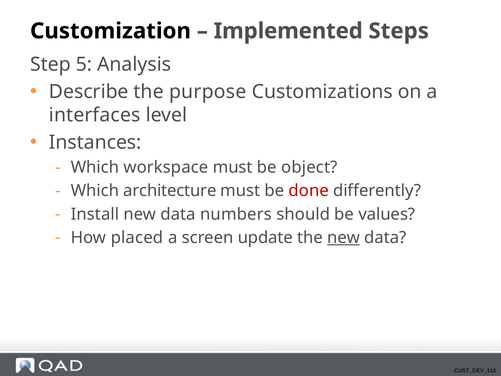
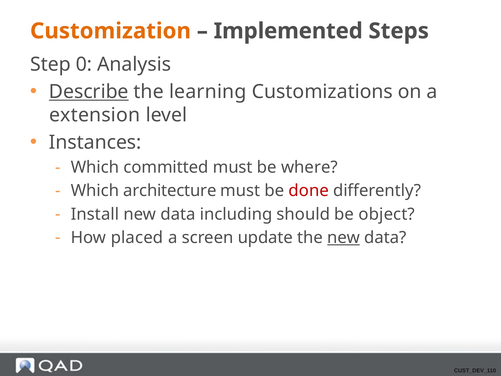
Customization colour: black -> orange
5: 5 -> 0
Describe underline: none -> present
purpose: purpose -> learning
interfaces: interfaces -> extension
workspace: workspace -> committed
object: object -> where
numbers: numbers -> including
values: values -> object
